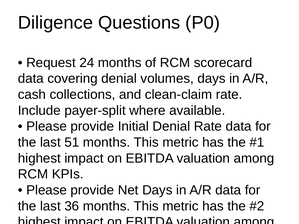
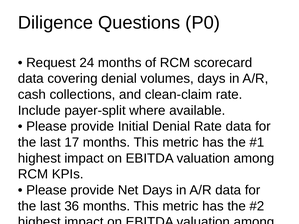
51: 51 -> 17
